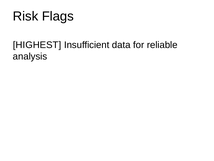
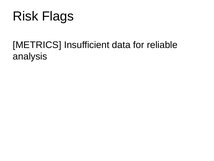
HIGHEST: HIGHEST -> METRICS
